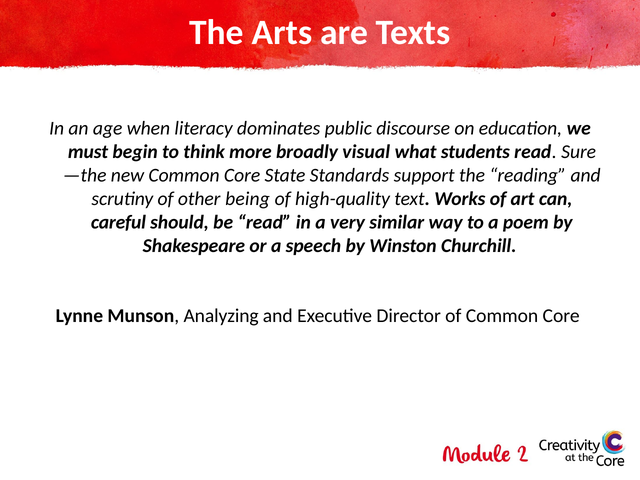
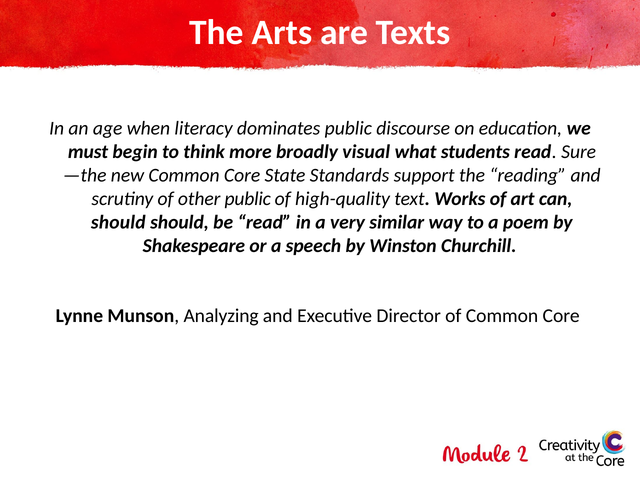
other being: being -> public
careful at (118, 222): careful -> should
